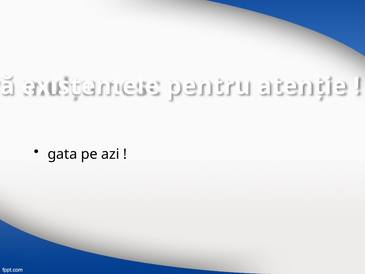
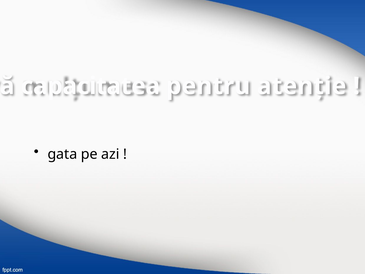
existentele: existentele -> capacitatea
